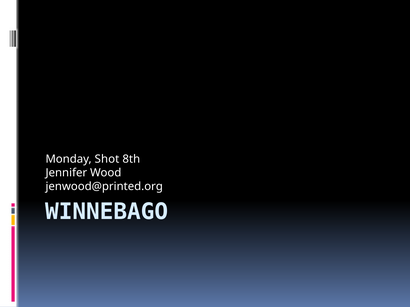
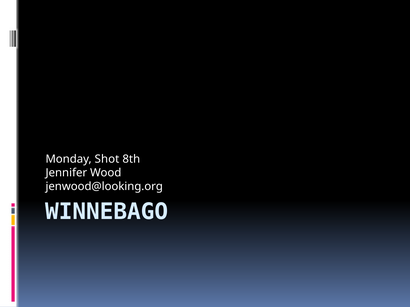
jenwood@printed.org: jenwood@printed.org -> jenwood@looking.org
